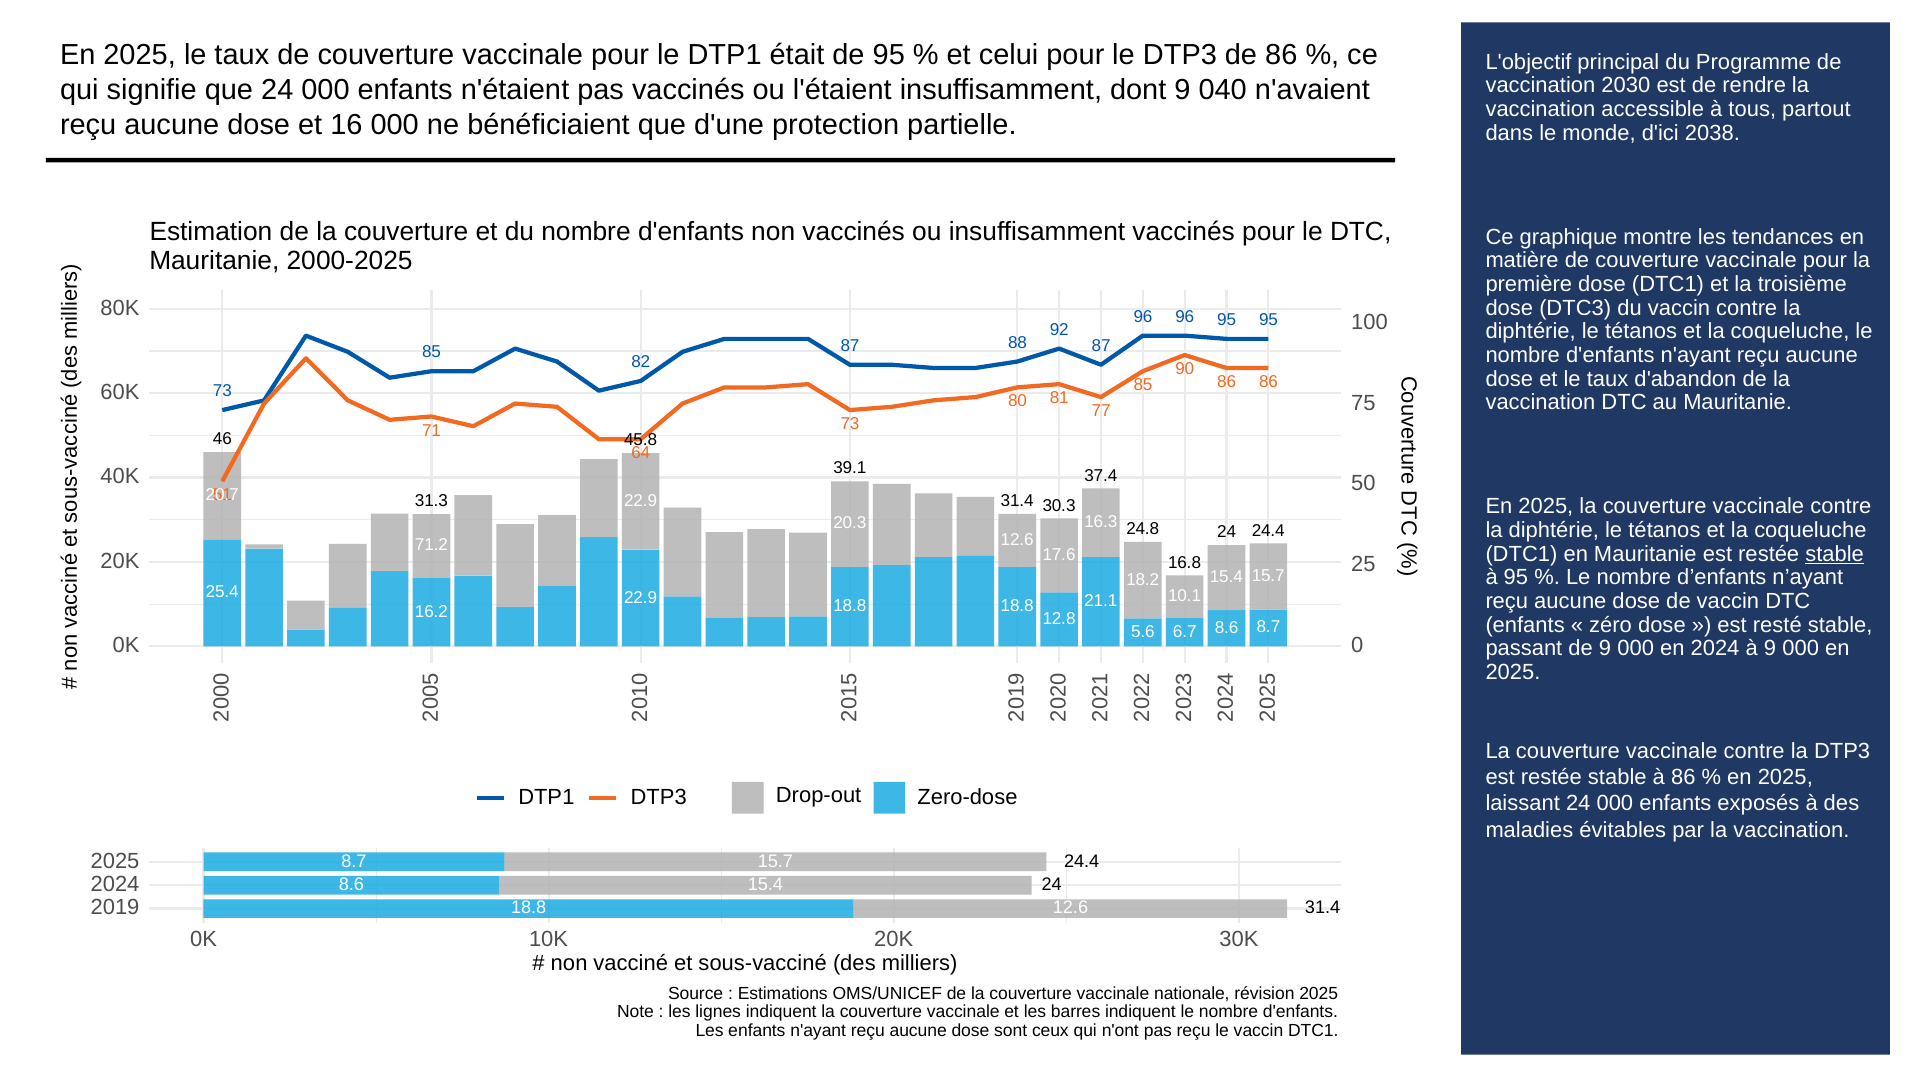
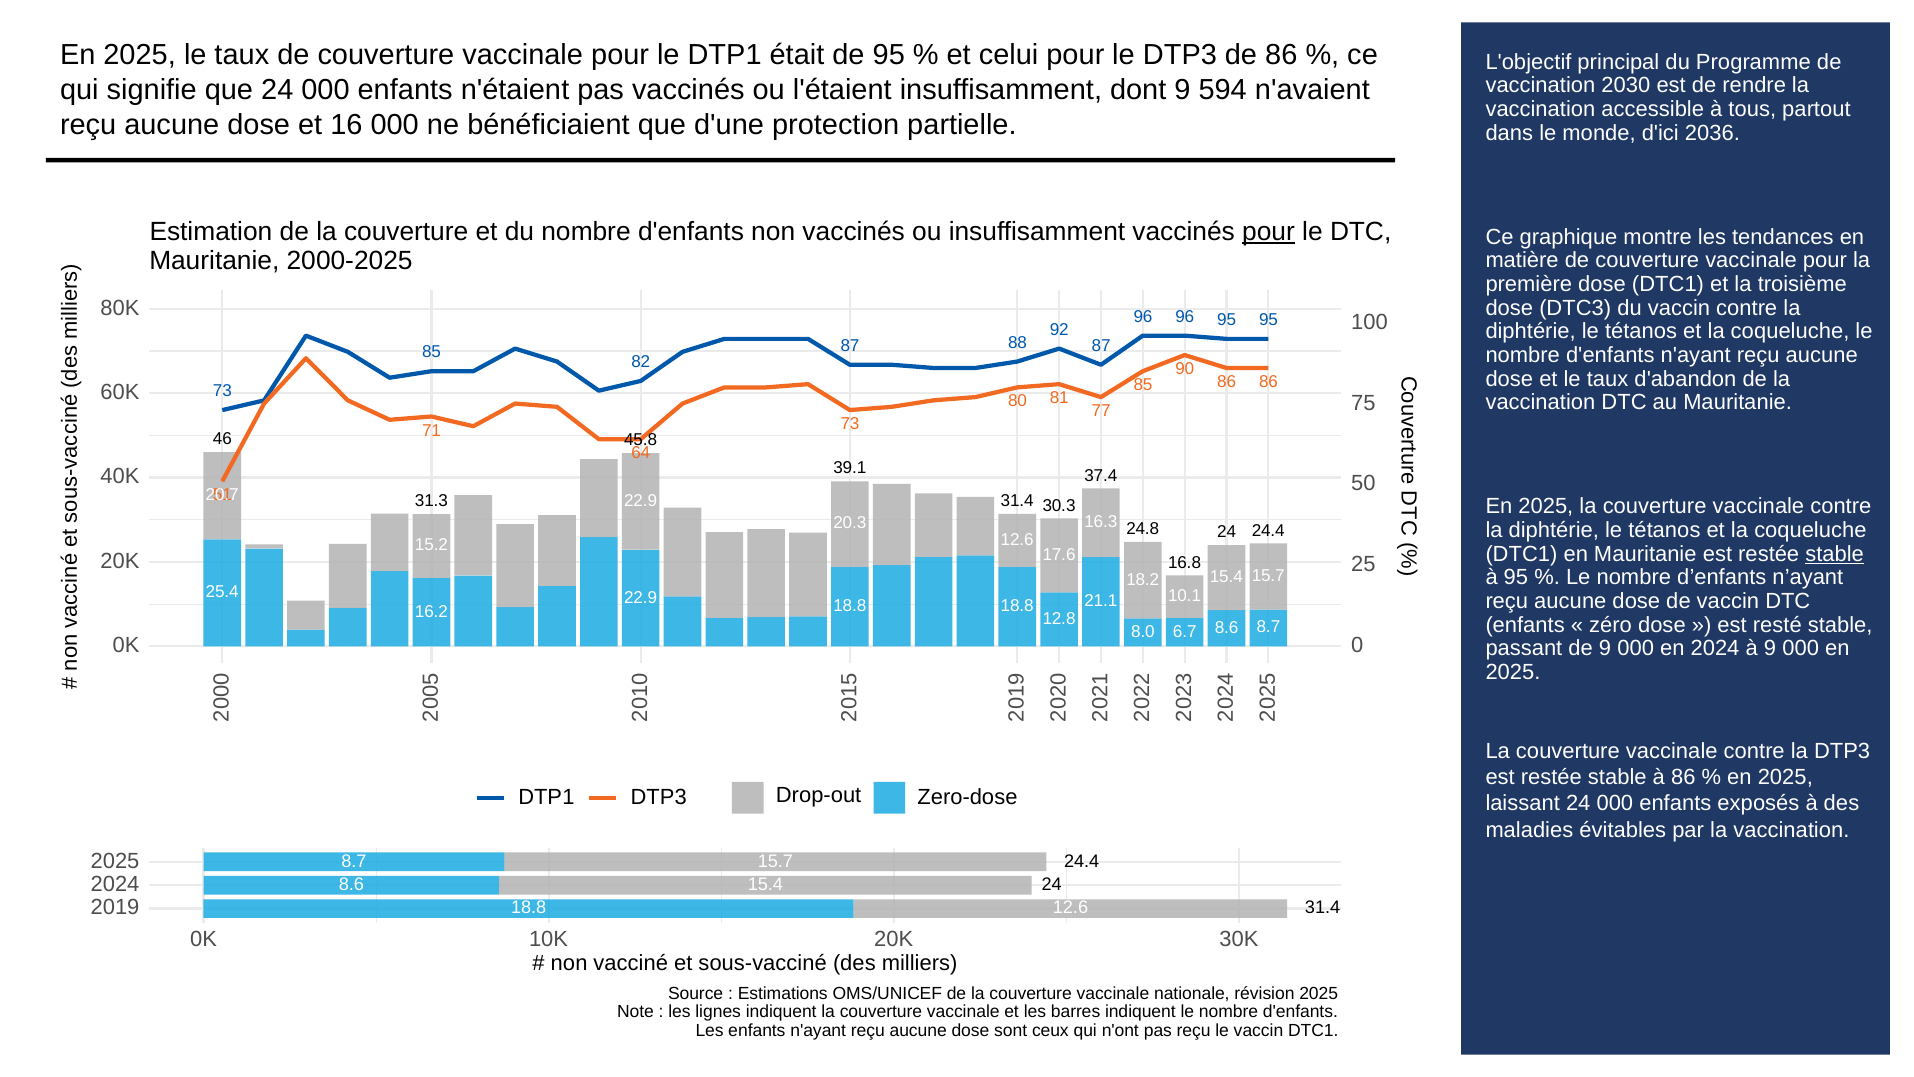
040: 040 -> 594
2038: 2038 -> 2036
pour at (1269, 231) underline: none -> present
71.2: 71.2 -> 15.2
5.6: 5.6 -> 8.0
